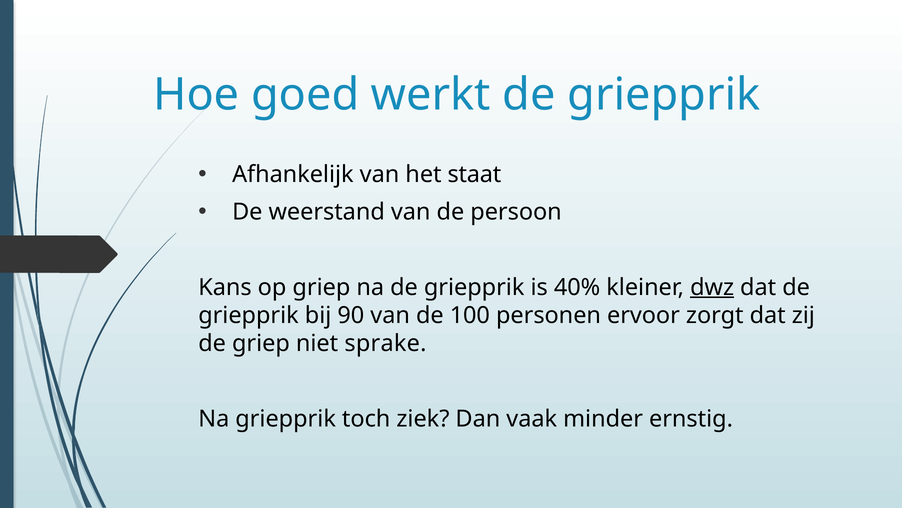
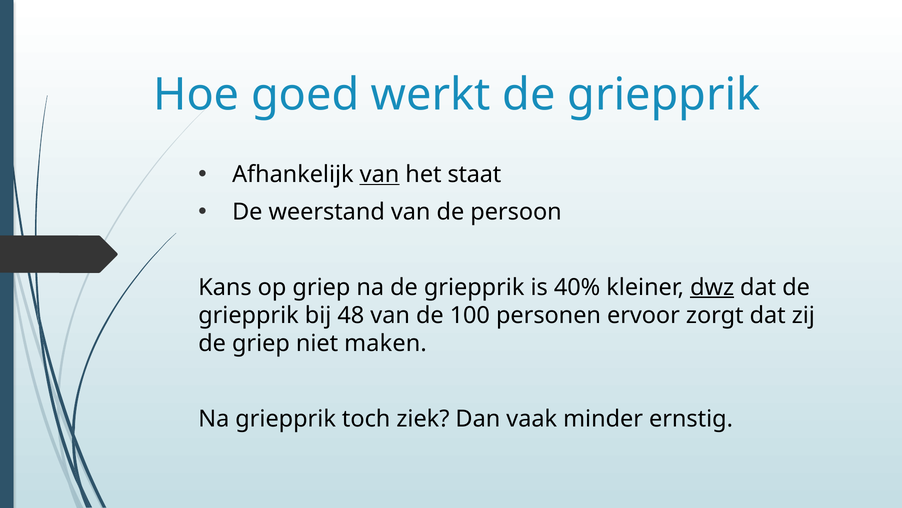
van at (380, 174) underline: none -> present
90: 90 -> 48
sprake: sprake -> maken
